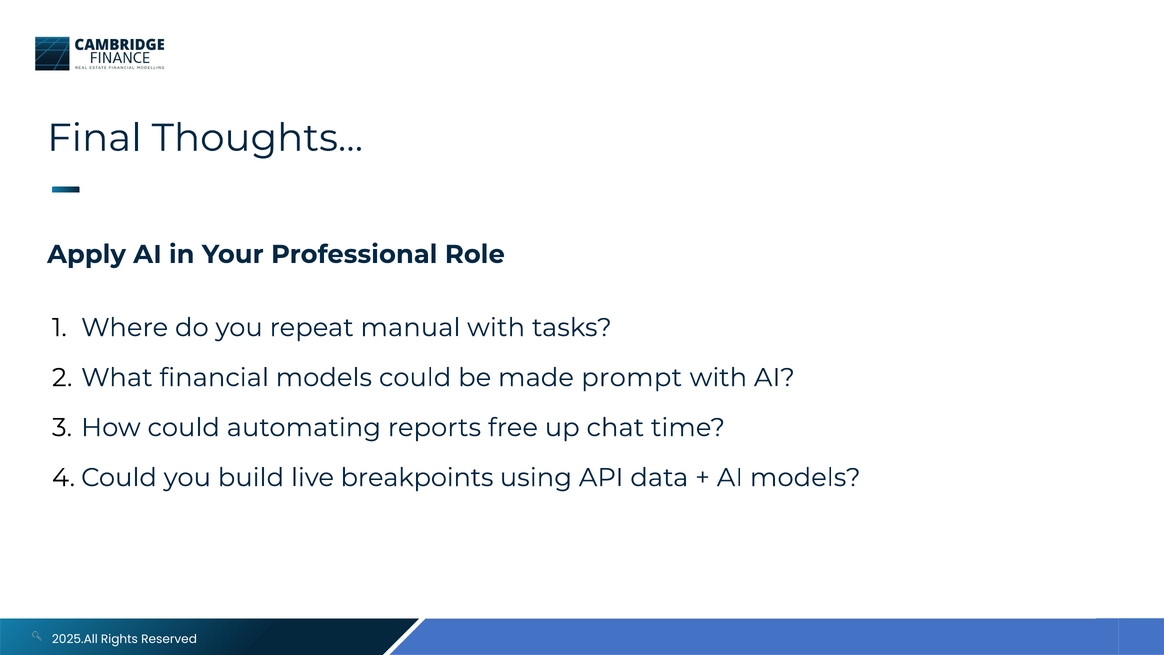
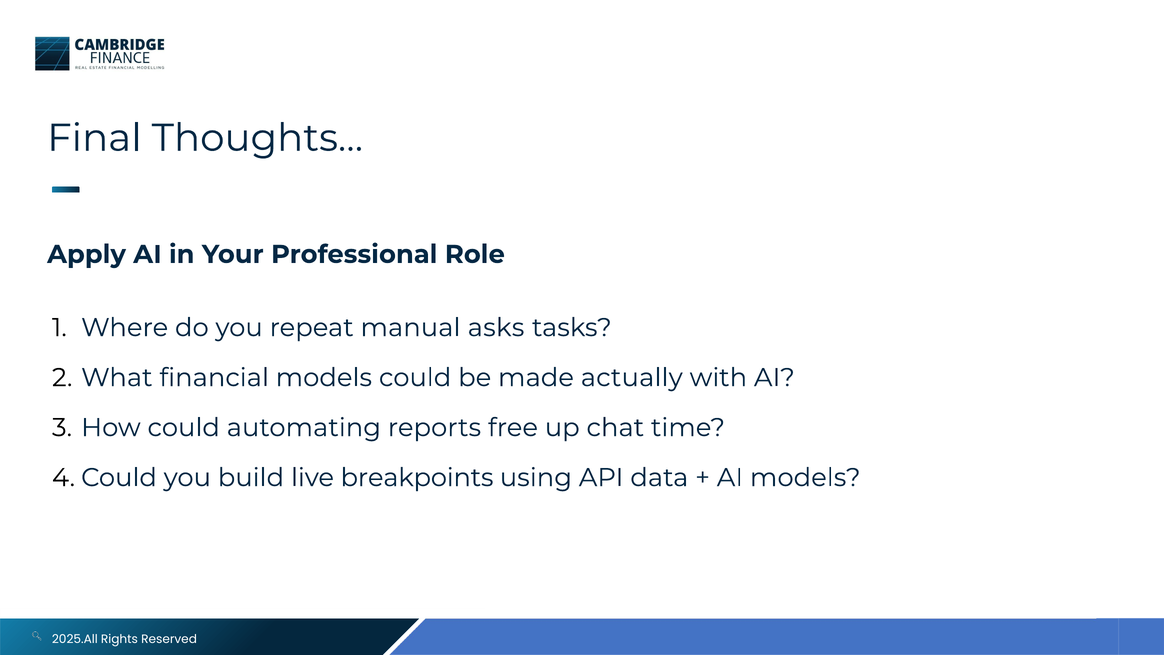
manual with: with -> asks
prompt: prompt -> actually
